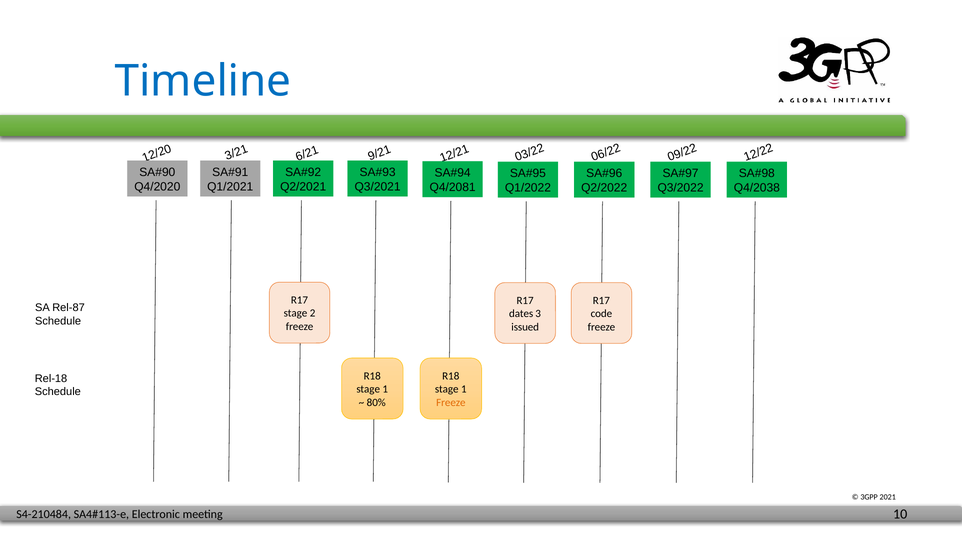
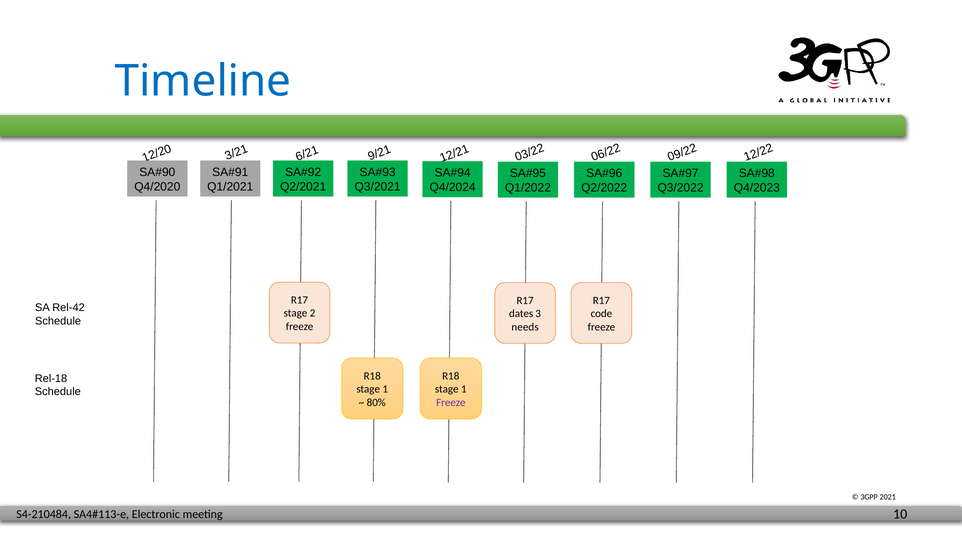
Q4/2081: Q4/2081 -> Q4/2024
Q4/2038: Q4/2038 -> Q4/2023
Rel-87: Rel-87 -> Rel-42
issued: issued -> needs
Freeze at (451, 403) colour: orange -> purple
